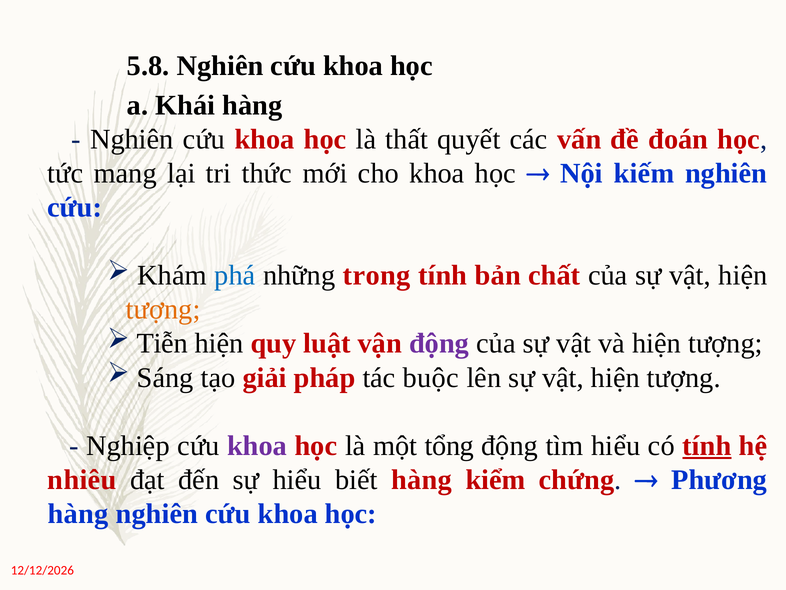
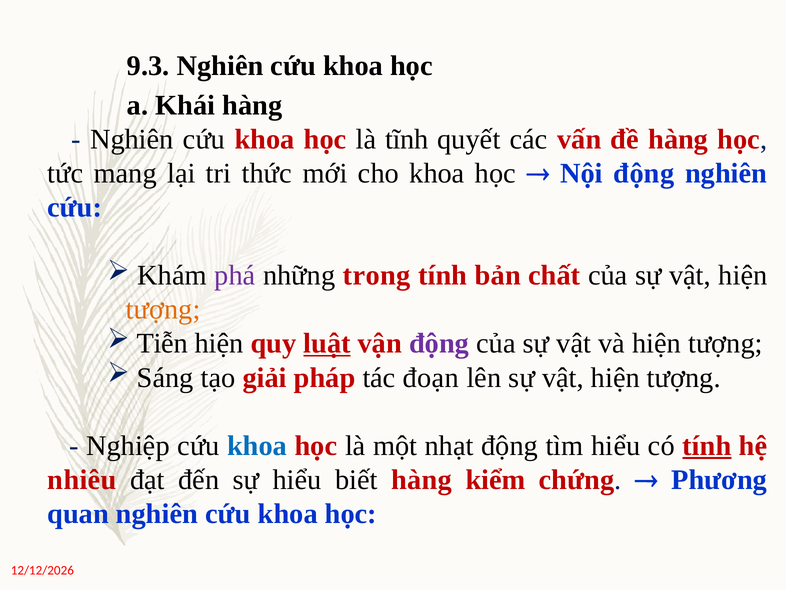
5.8: 5.8 -> 9.3
thất: thất -> tĩnh
đề đoán: đoán -> hàng
Nội kiếm: kiếm -> động
phá colour: blue -> purple
luật underline: none -> present
buộc: buộc -> đoạn
khoa at (257, 445) colour: purple -> blue
tổng: tổng -> nhạt
hàng at (78, 514): hàng -> quan
